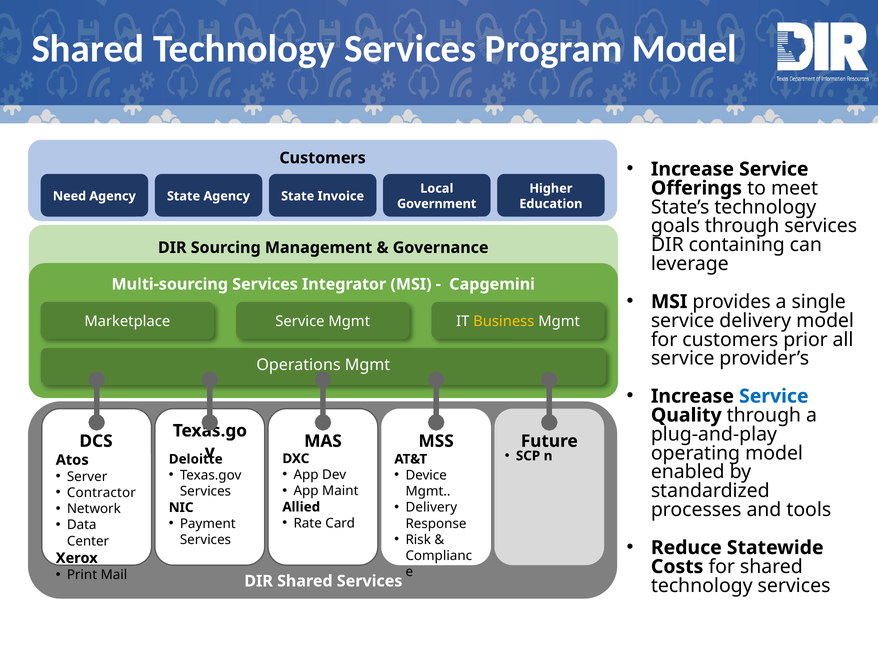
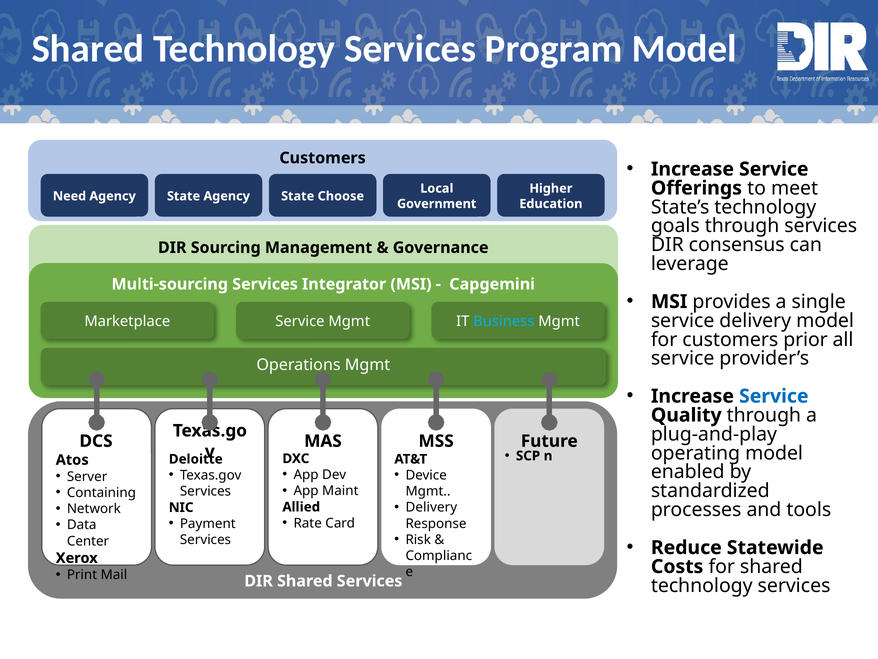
Invoice: Invoice -> Choose
containing: containing -> consensus
Business colour: yellow -> light blue
Contractor: Contractor -> Containing
